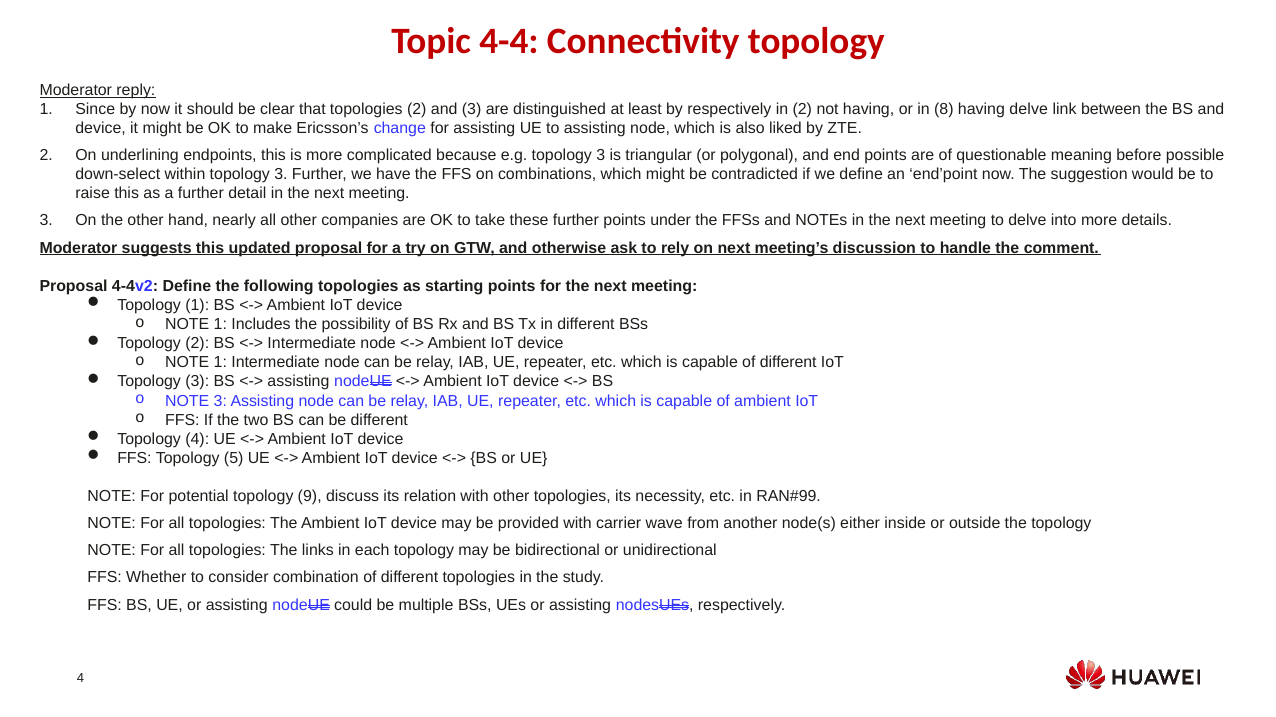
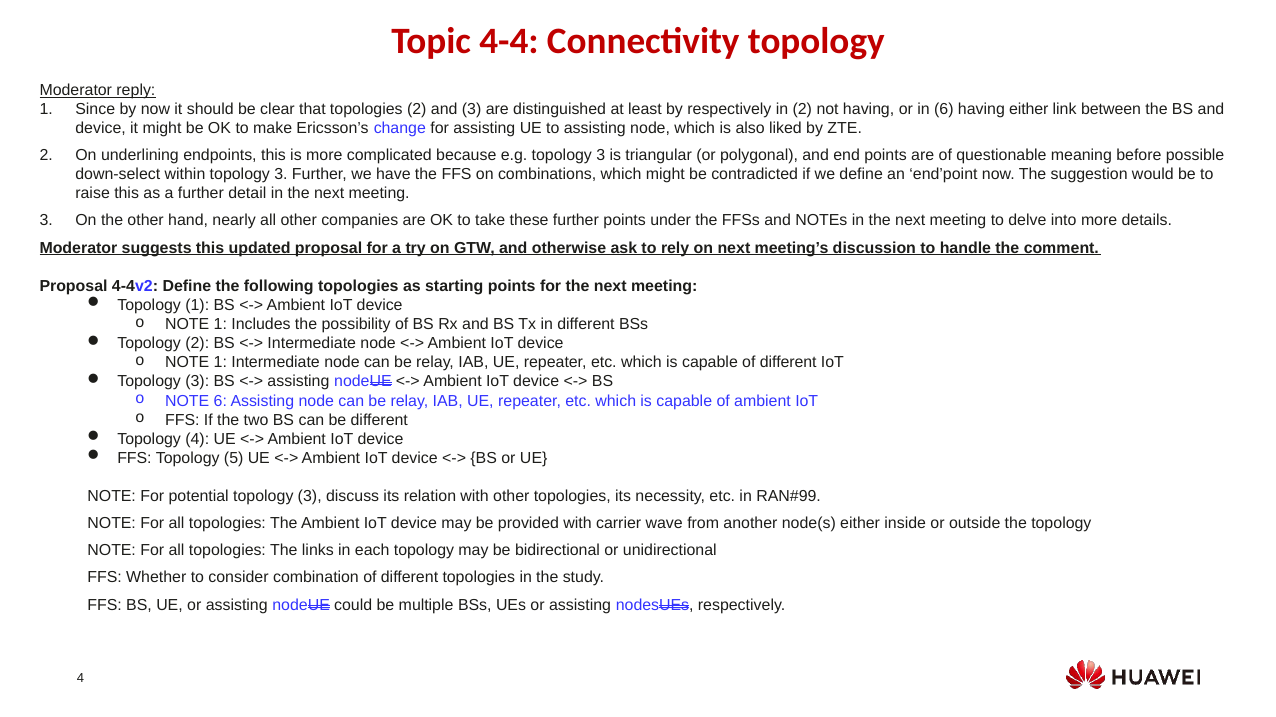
in 8: 8 -> 6
having delve: delve -> either
NOTE 3: 3 -> 6
potential topology 9: 9 -> 3
